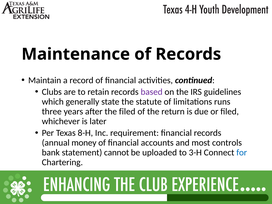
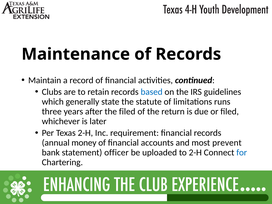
based colour: purple -> blue
Texas 8-H: 8-H -> 2-H
controls: controls -> prevent
cannot: cannot -> officer
to 3-H: 3-H -> 2-H
